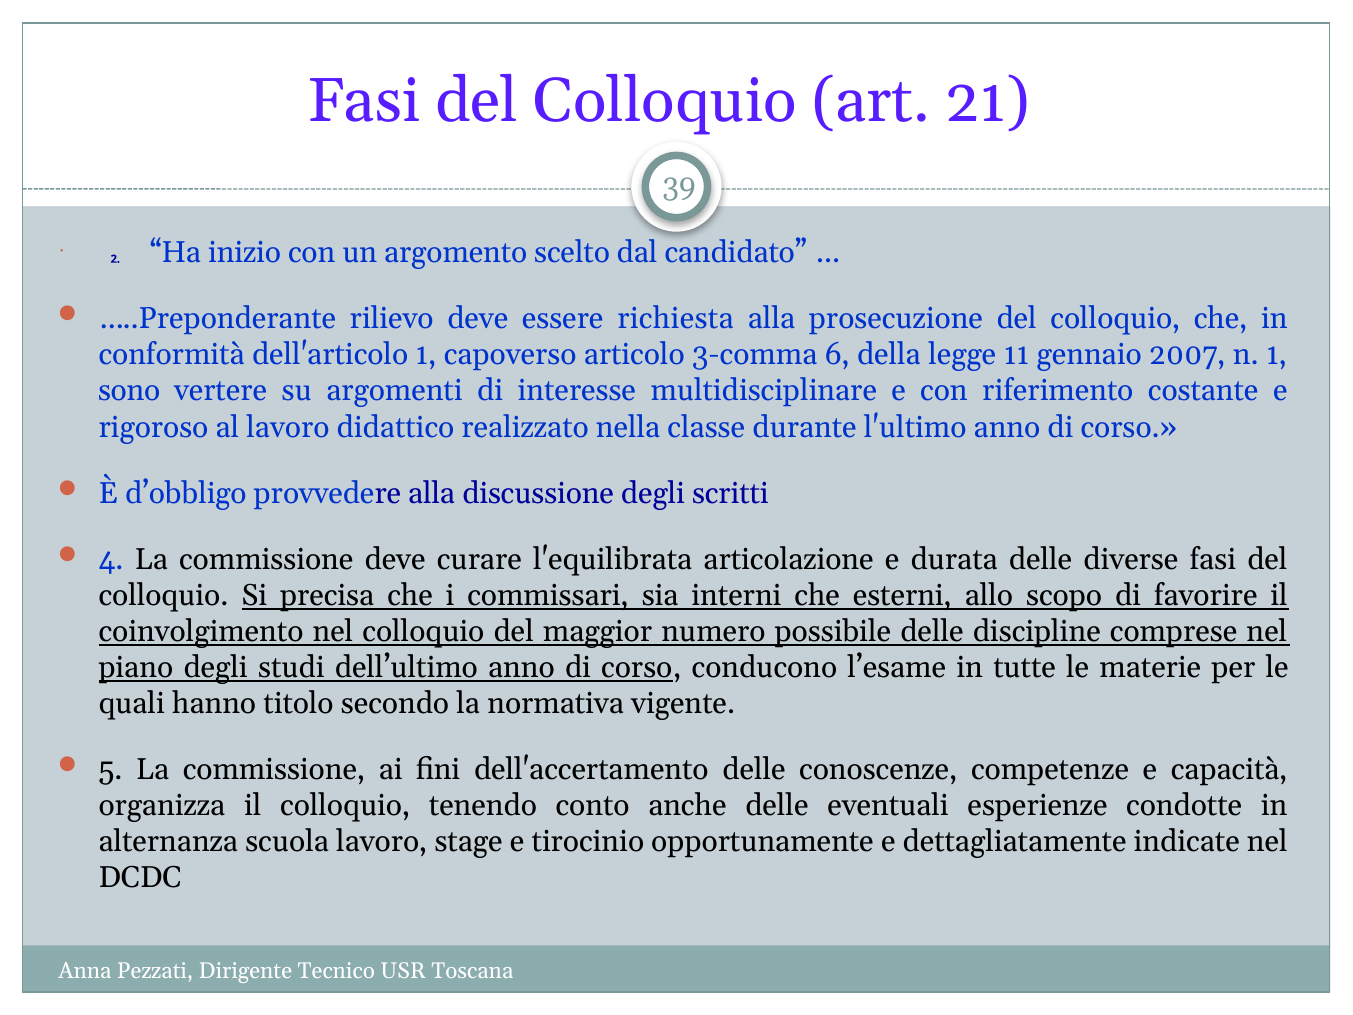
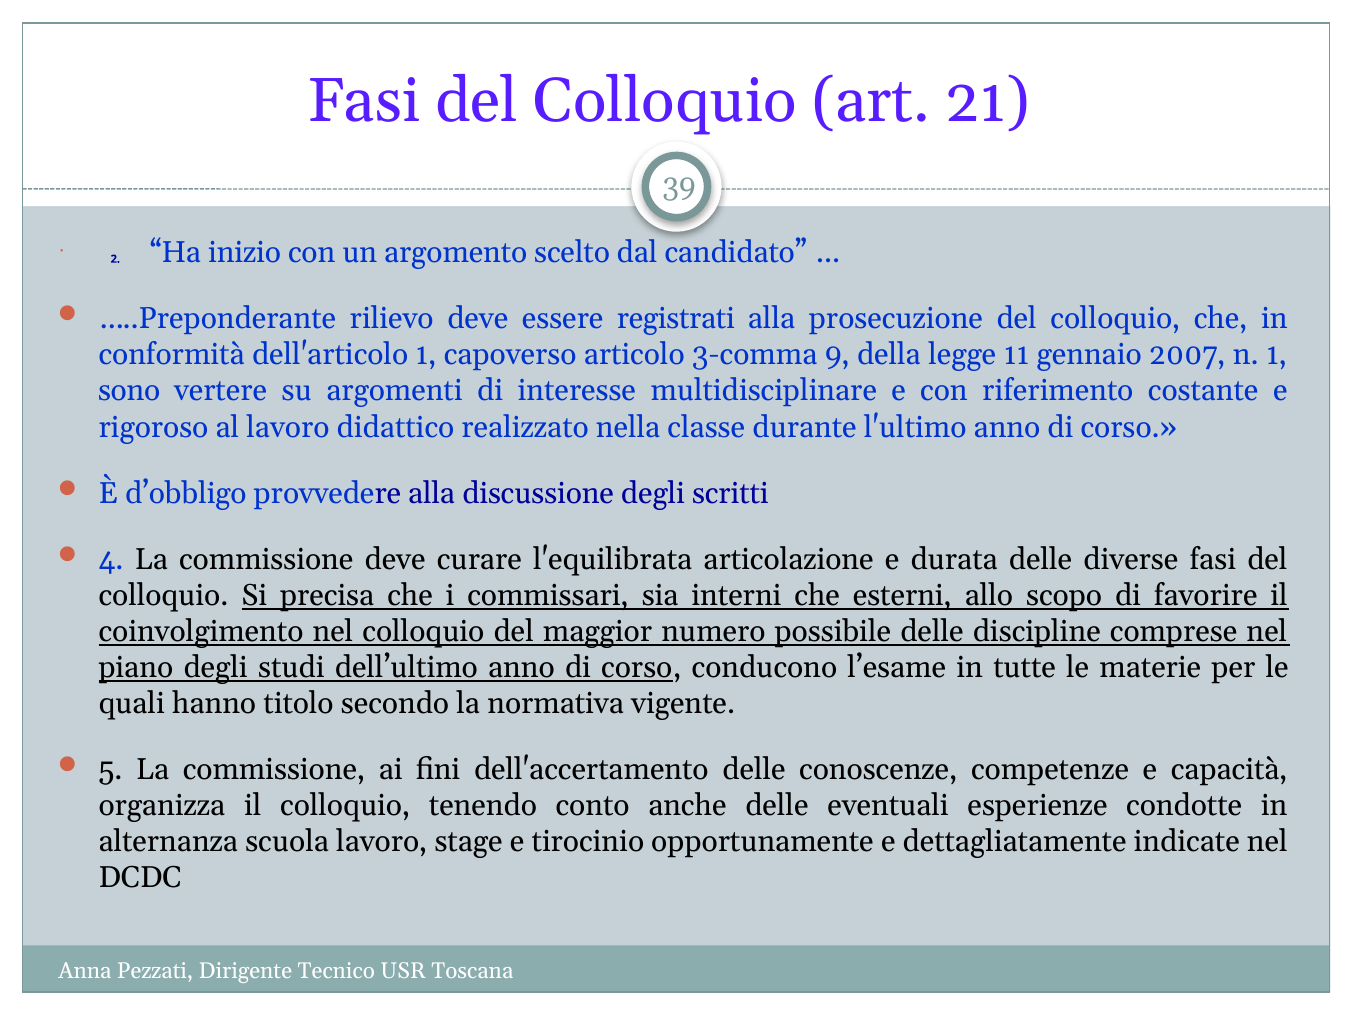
richiesta: richiesta -> registrati
6: 6 -> 9
